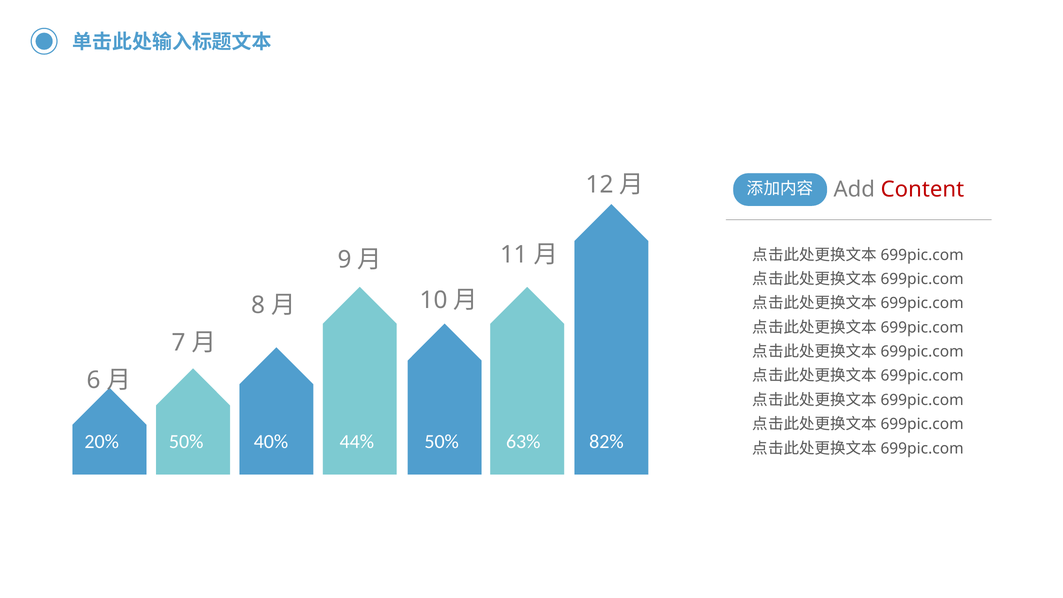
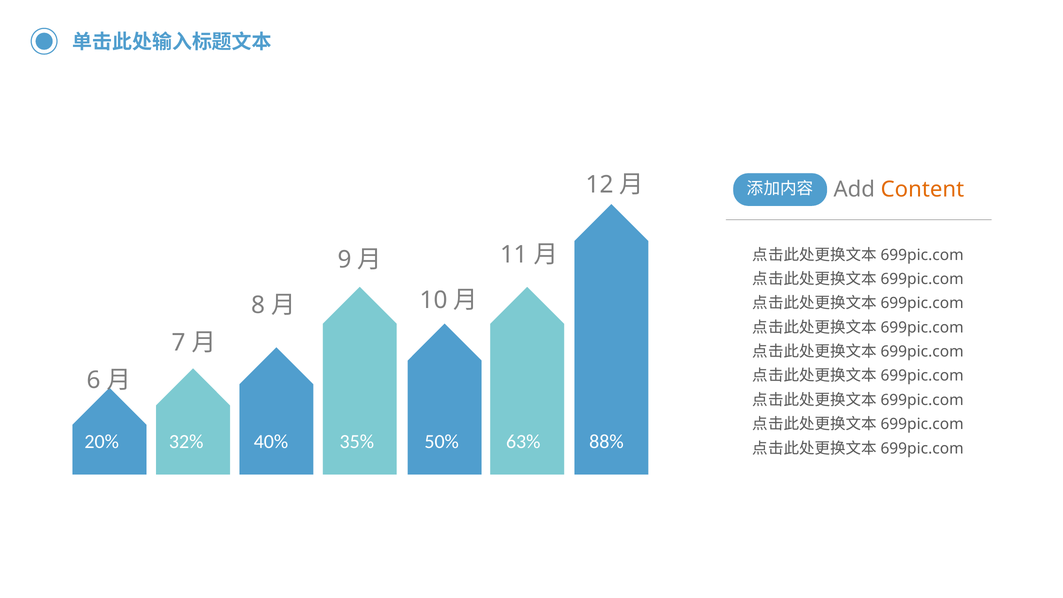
Content colour: red -> orange
20% 50%: 50% -> 32%
44%: 44% -> 35%
82%: 82% -> 88%
